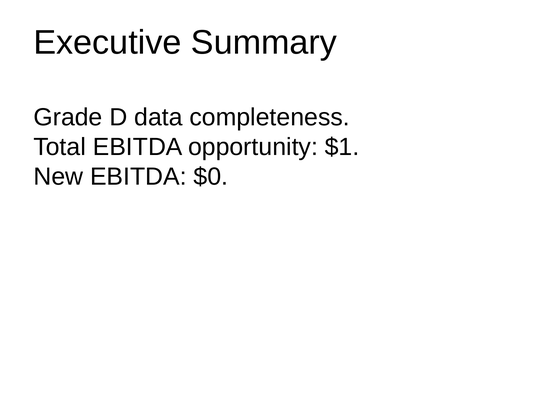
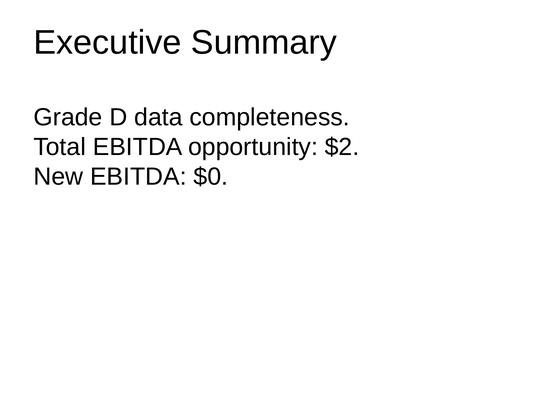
$1: $1 -> $2
